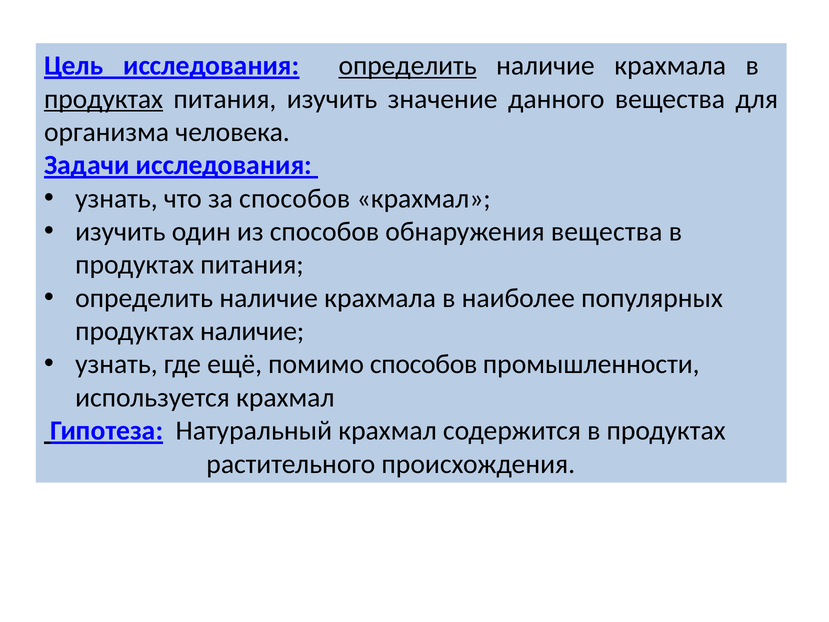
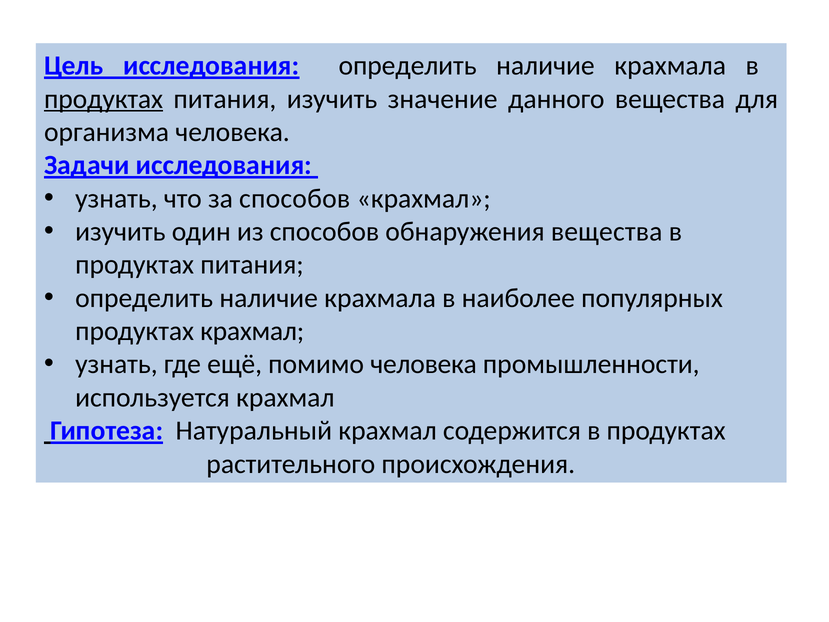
определить at (408, 66) underline: present -> none
продуктах наличие: наличие -> крахмал
помимо способов: способов -> человека
